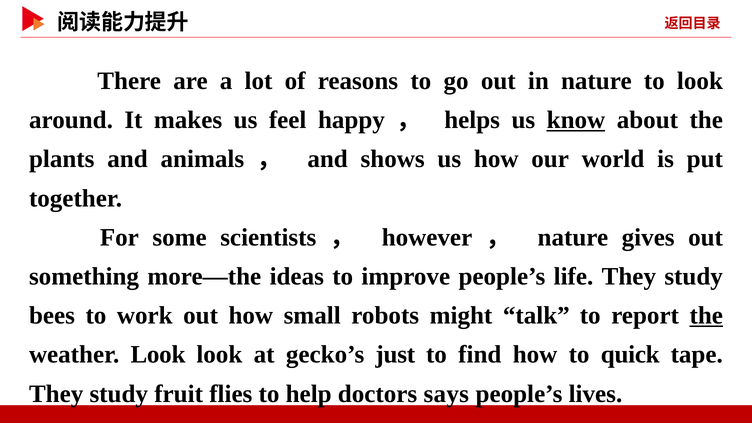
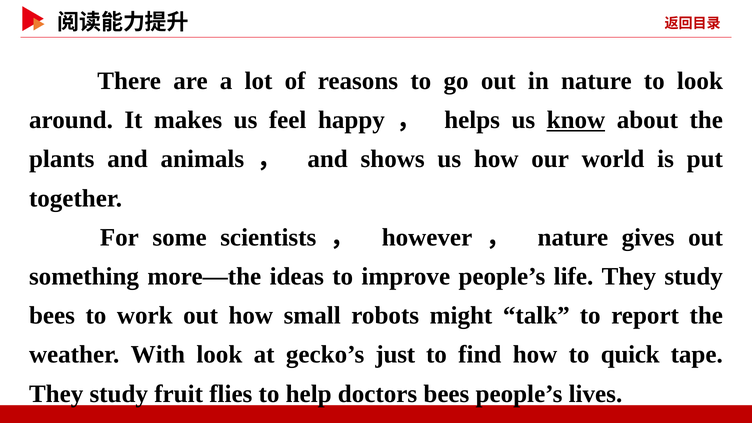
the at (706, 316) underline: present -> none
weather Look: Look -> With
doctors says: says -> bees
